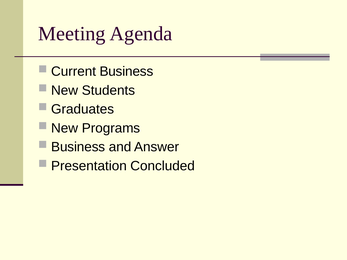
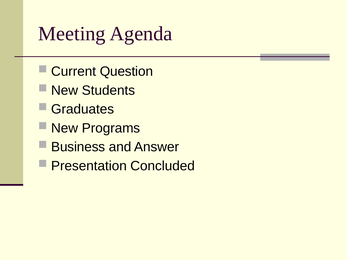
Current Business: Business -> Question
